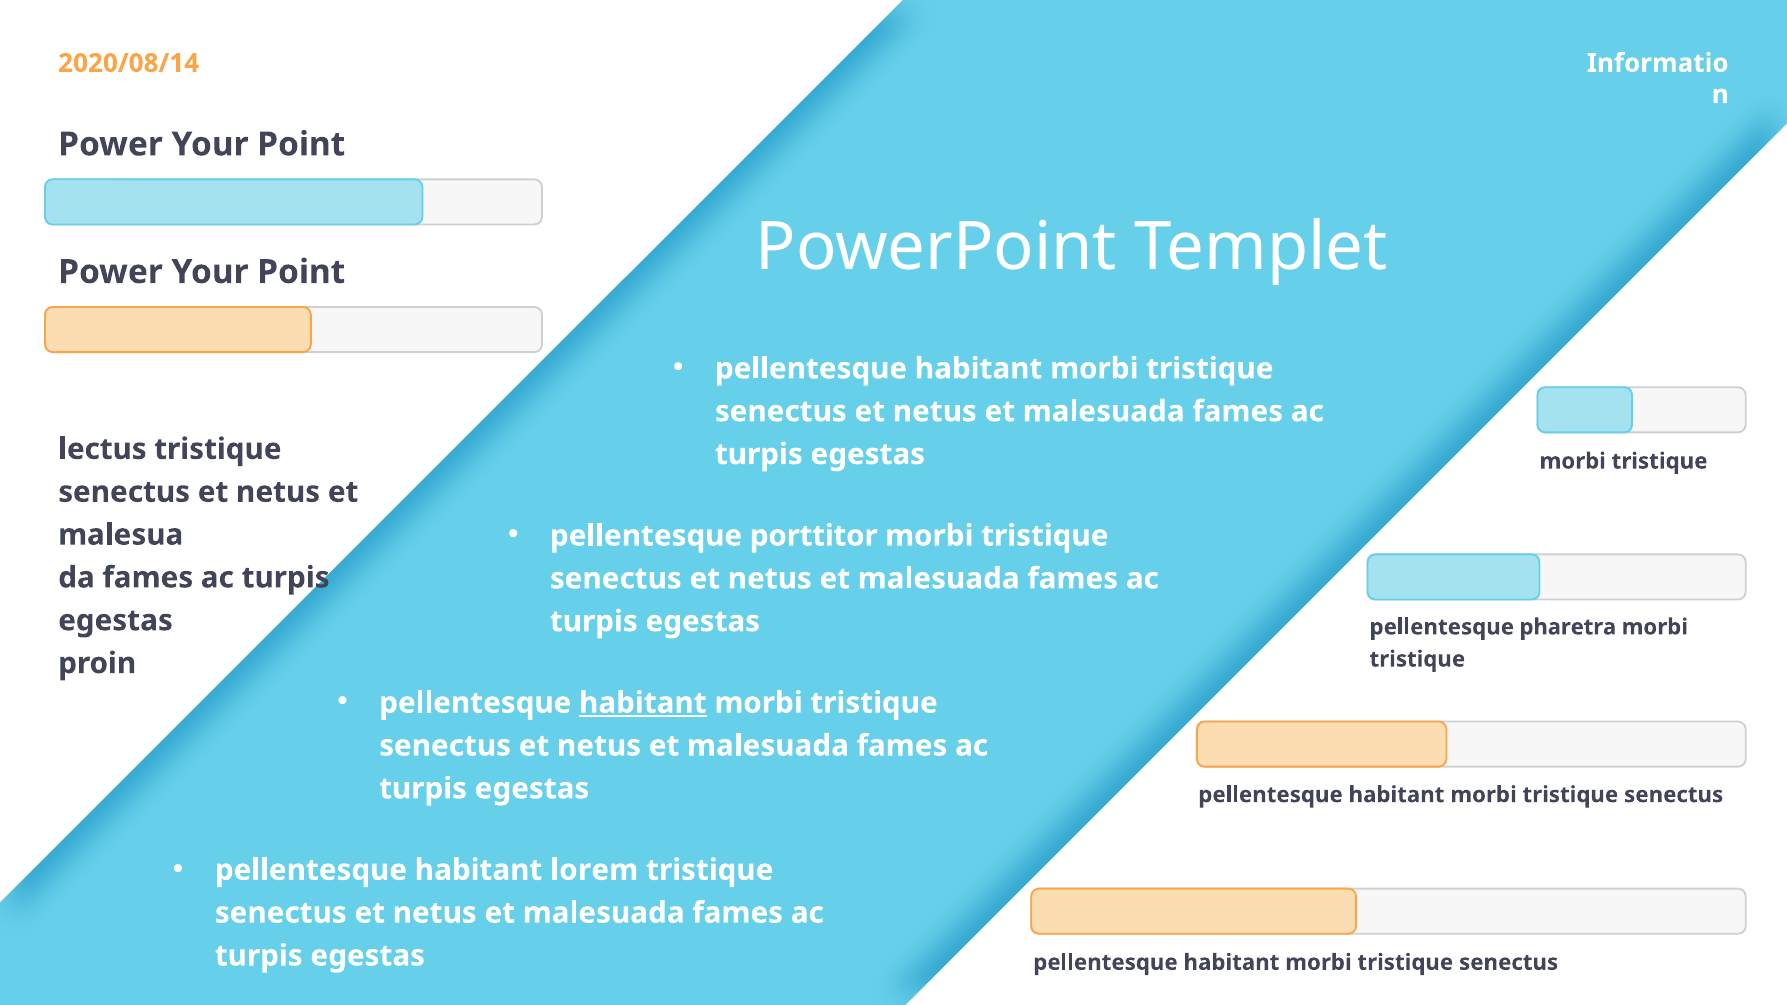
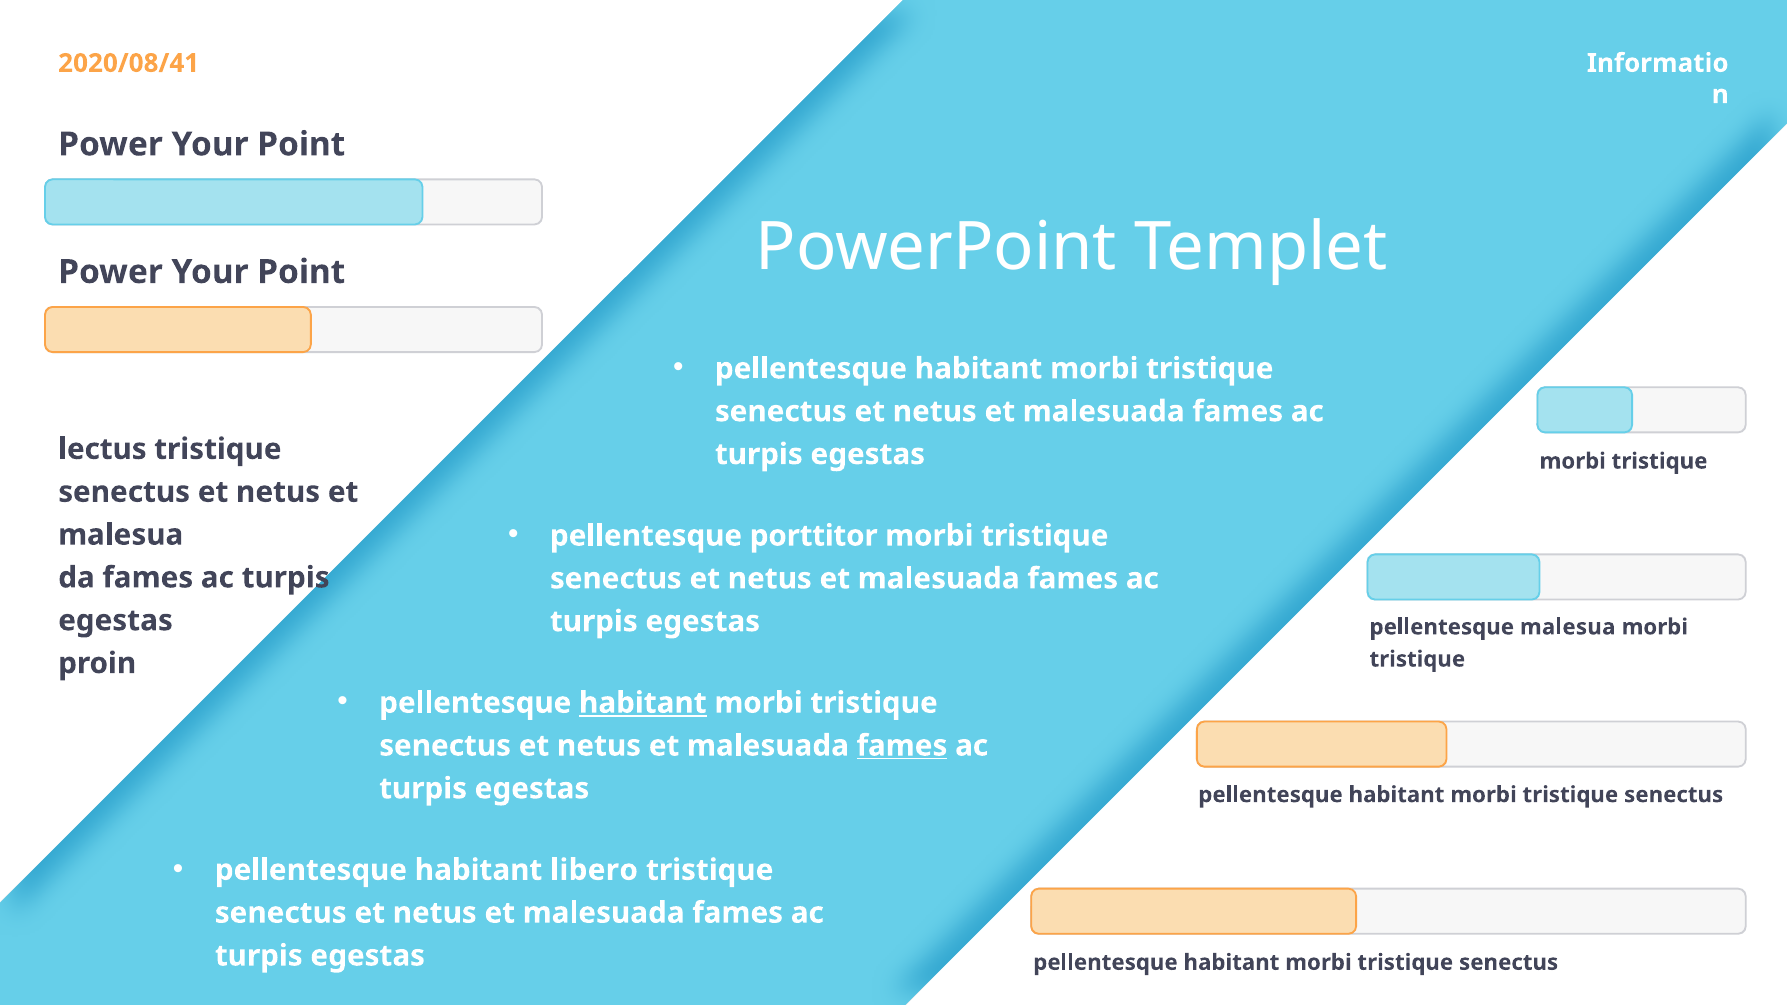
2020/08/14: 2020/08/14 -> 2020/08/41
pellentesque pharetra: pharetra -> malesua
fames at (902, 746) underline: none -> present
lorem: lorem -> libero
